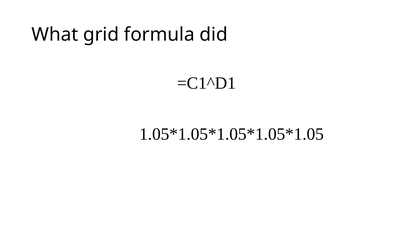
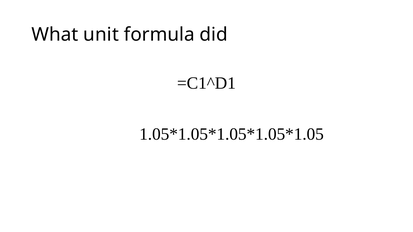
grid: grid -> unit
